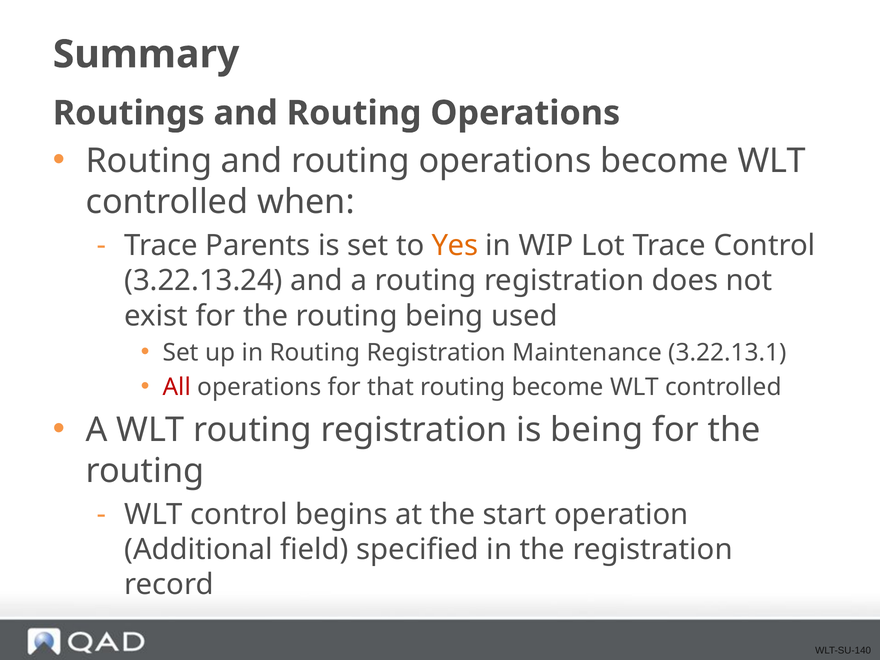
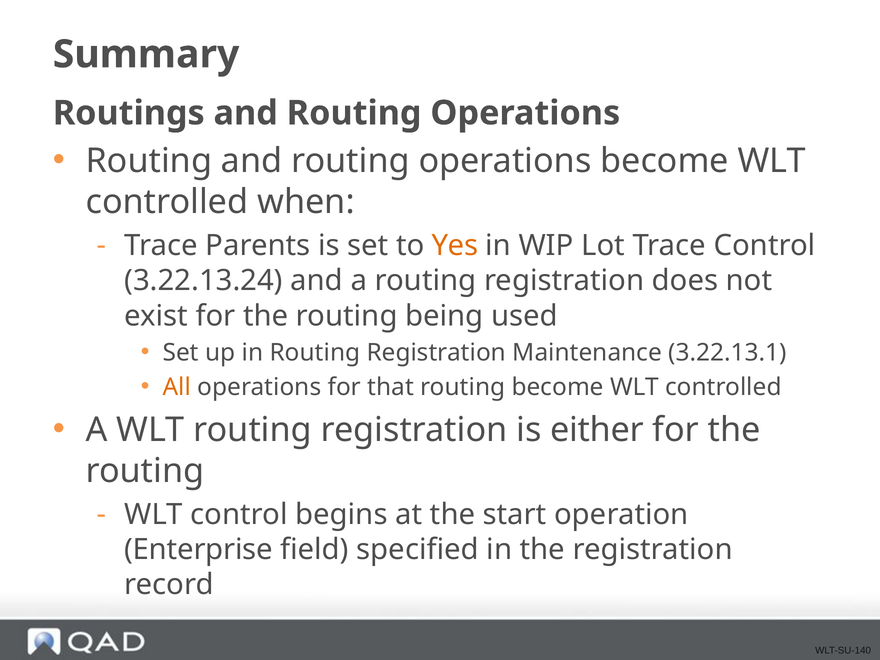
All colour: red -> orange
is being: being -> either
Additional: Additional -> Enterprise
